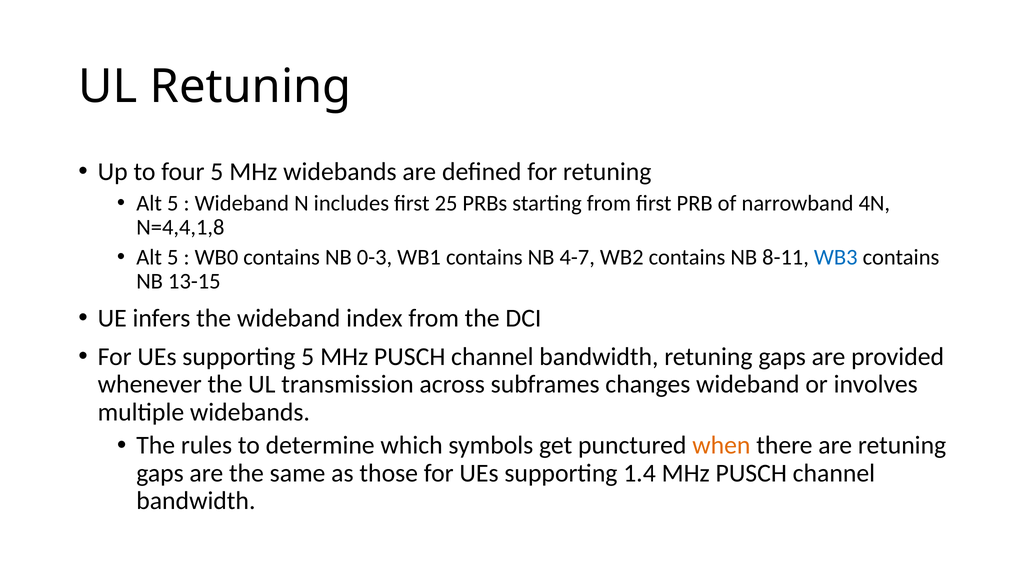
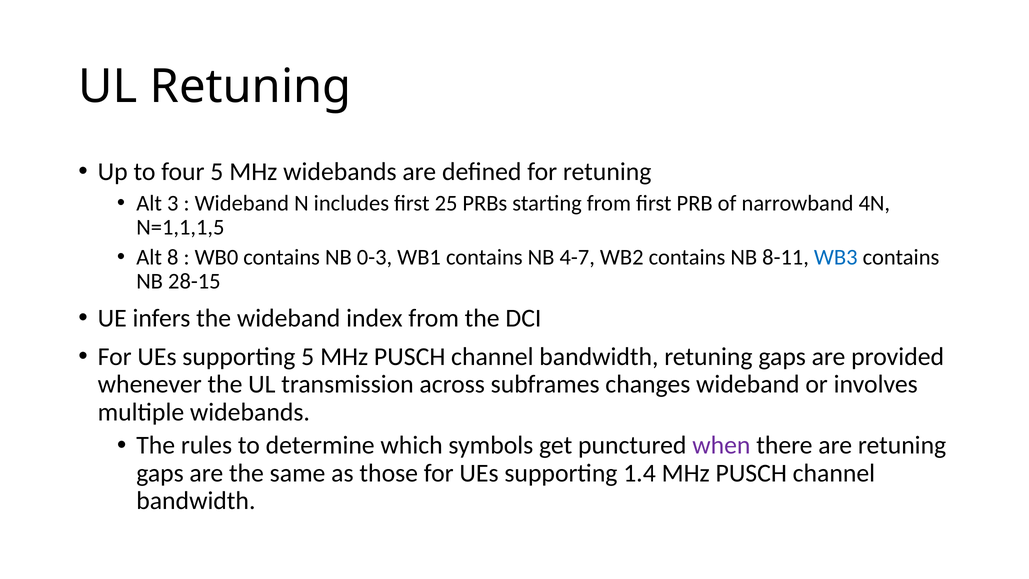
5 at (173, 203): 5 -> 3
N=4,4,1,8: N=4,4,1,8 -> N=1,1,1,5
5 at (173, 257): 5 -> 8
13-15: 13-15 -> 28-15
when colour: orange -> purple
